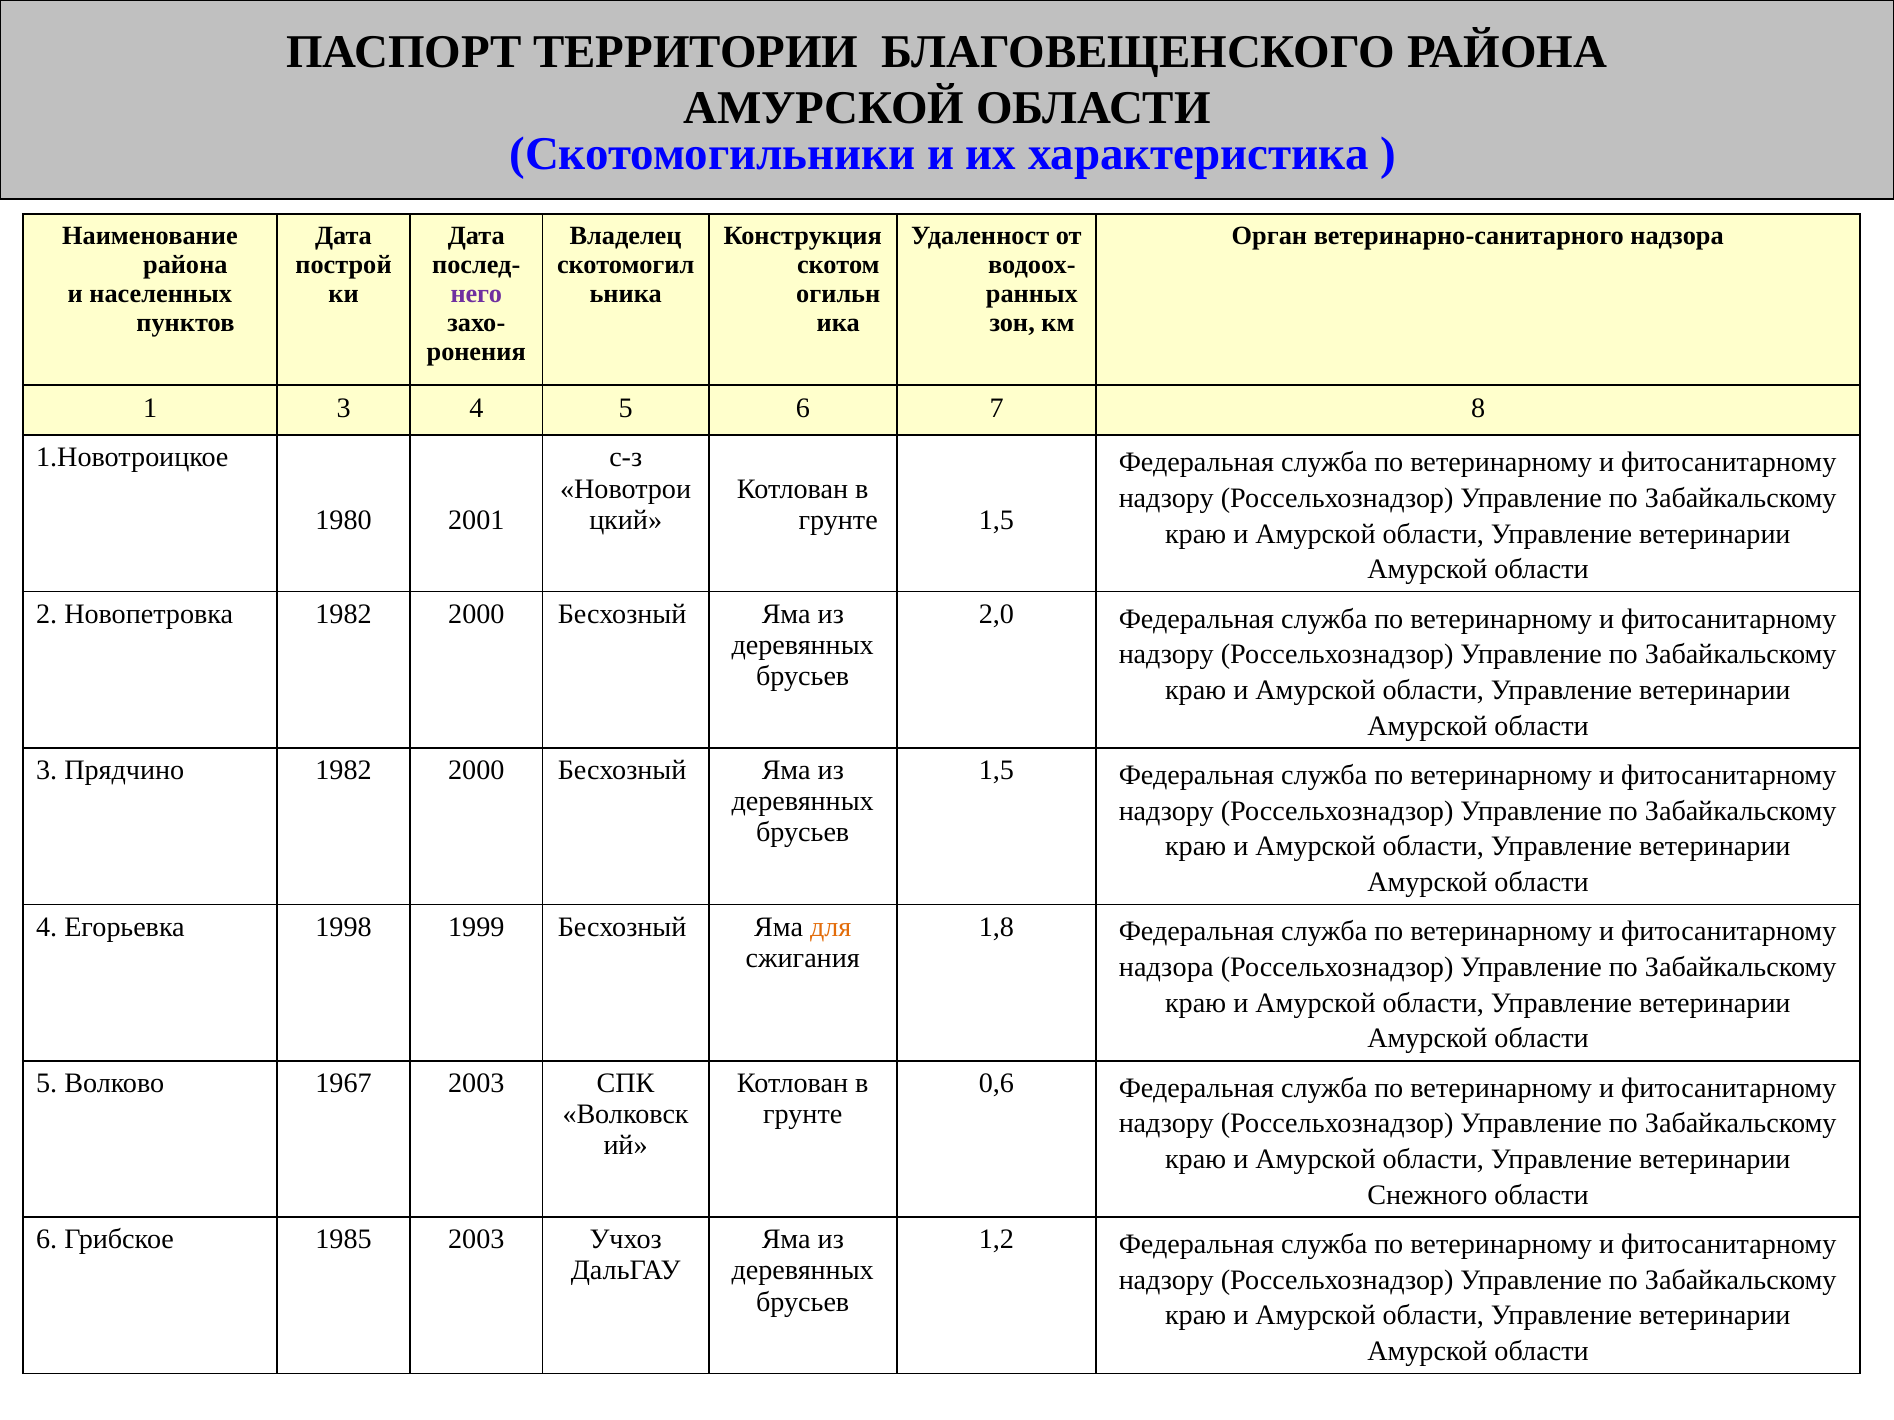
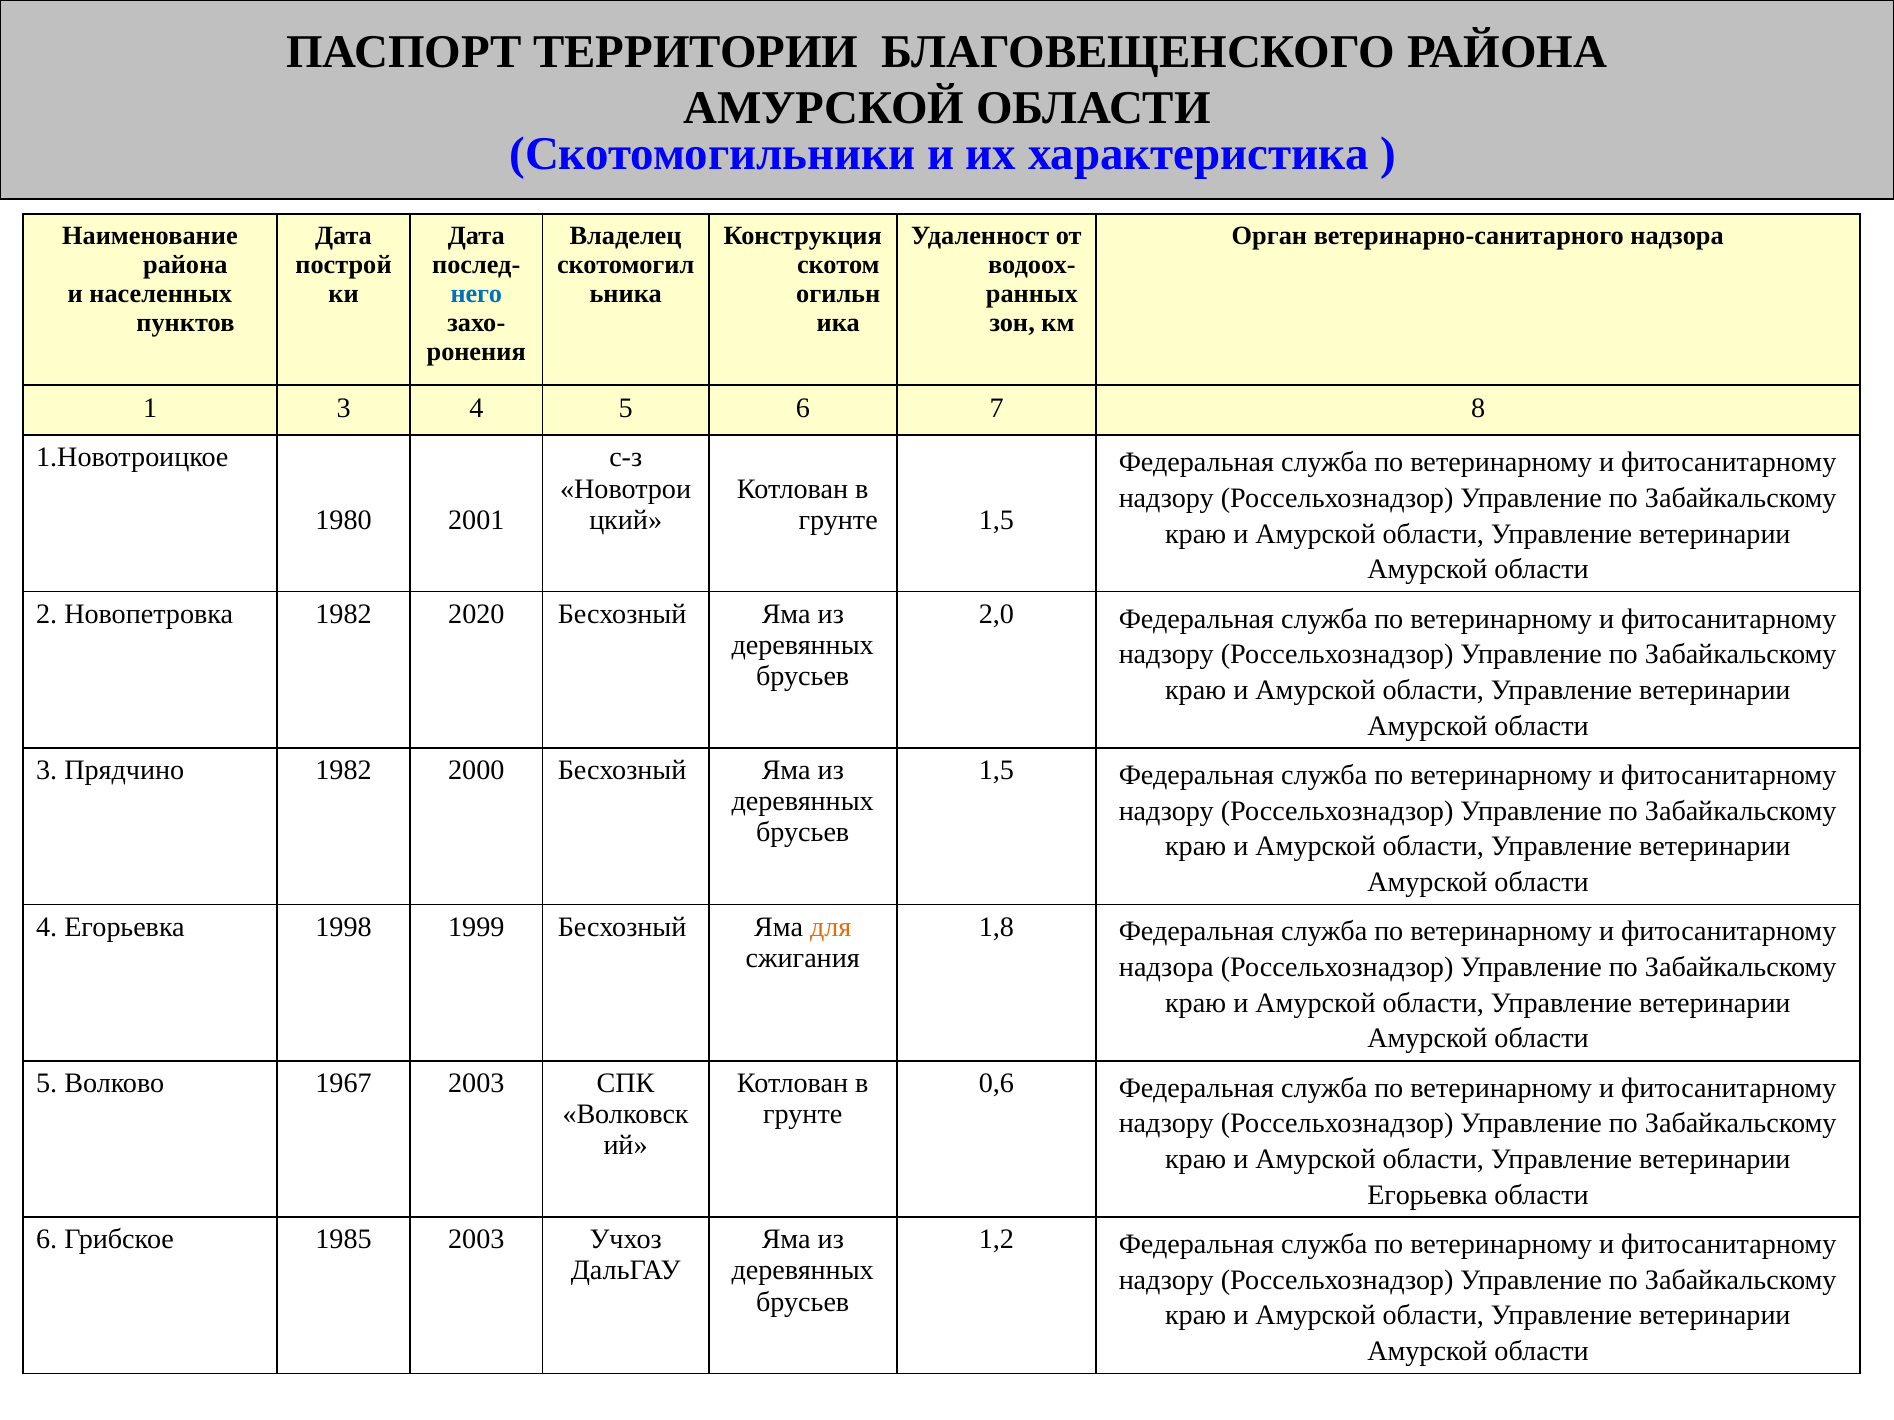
него colour: purple -> blue
Новопетровка 1982 2000: 2000 -> 2020
Снежного at (1427, 1195): Снежного -> Егорьевка
